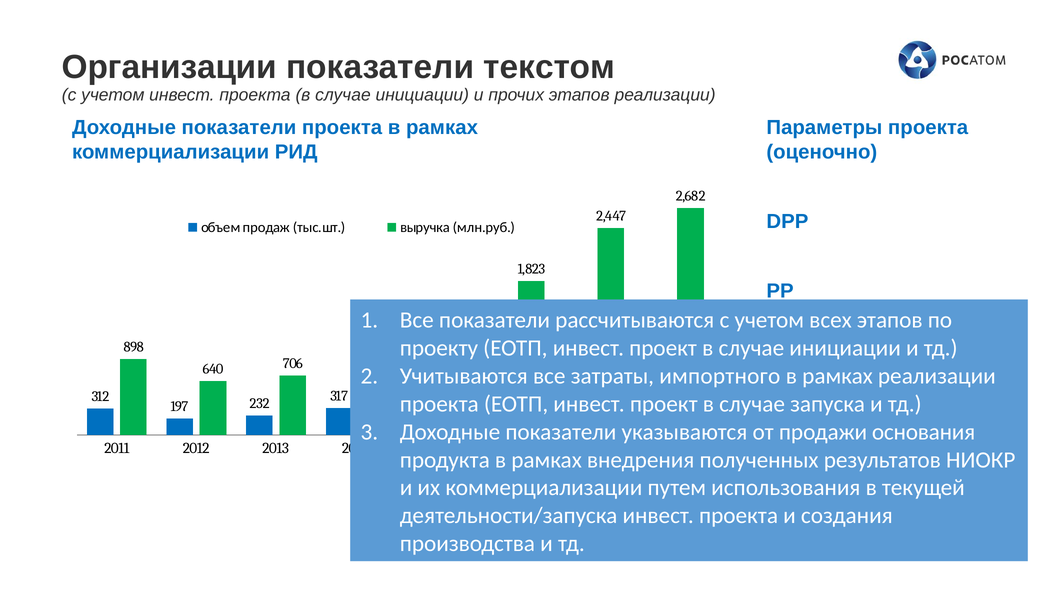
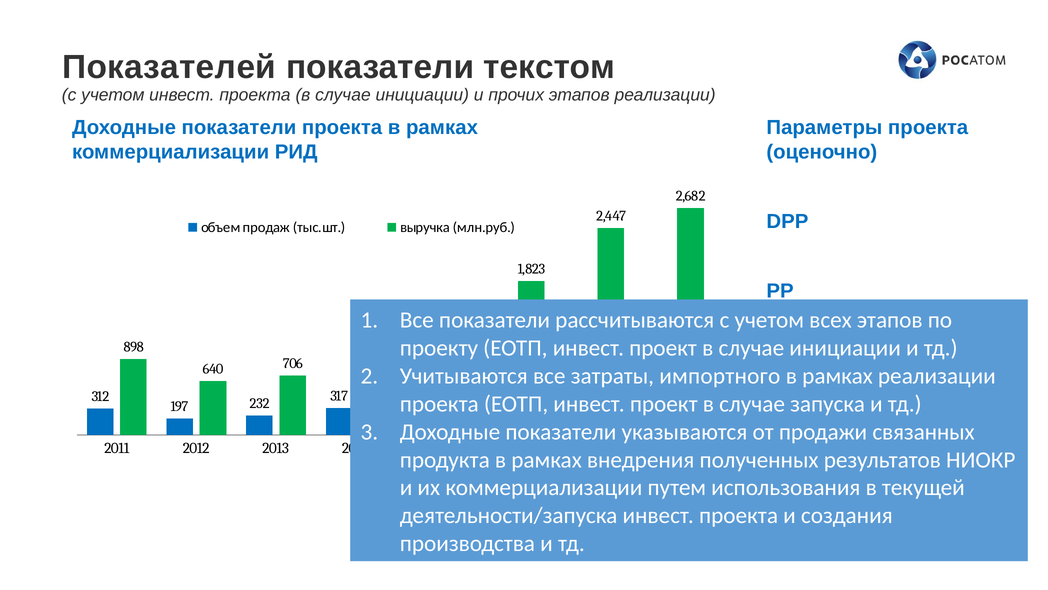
Организации: Организации -> Показателей
основания: основания -> связанных
